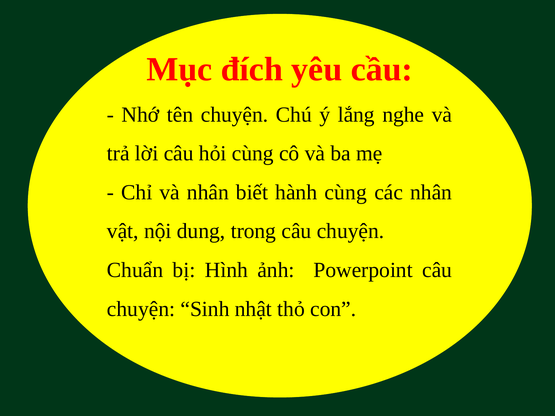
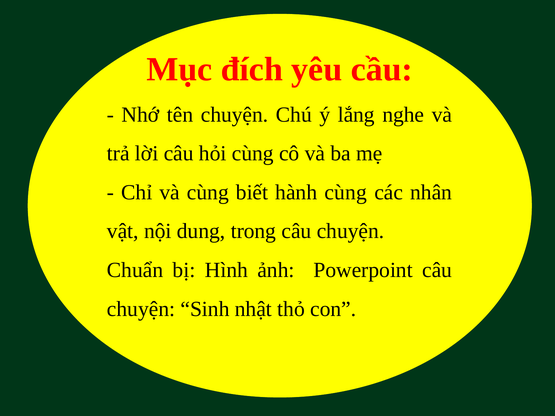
và nhân: nhân -> cùng
